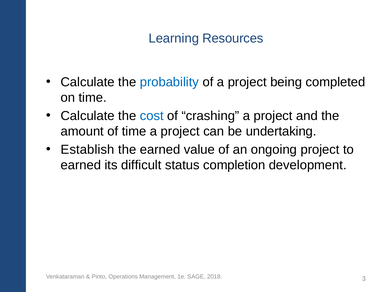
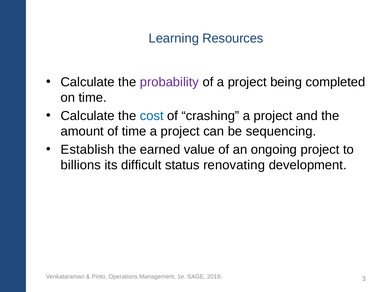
probability colour: blue -> purple
undertaking: undertaking -> sequencing
earned at (81, 165): earned -> billions
completion: completion -> renovating
